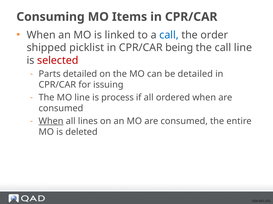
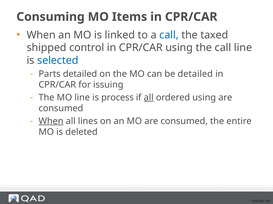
order: order -> taxed
picklist: picklist -> control
CPR/CAR being: being -> using
selected colour: red -> blue
all at (149, 98) underline: none -> present
ordered when: when -> using
